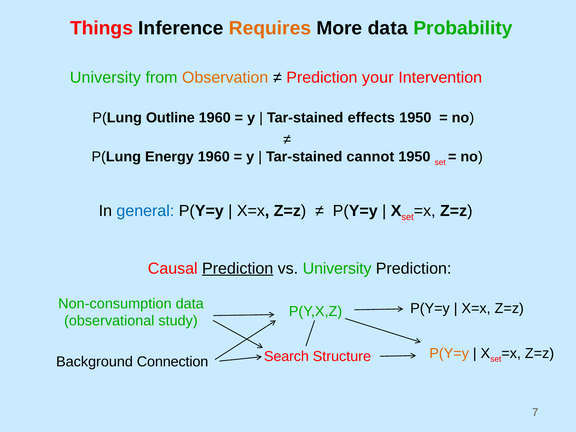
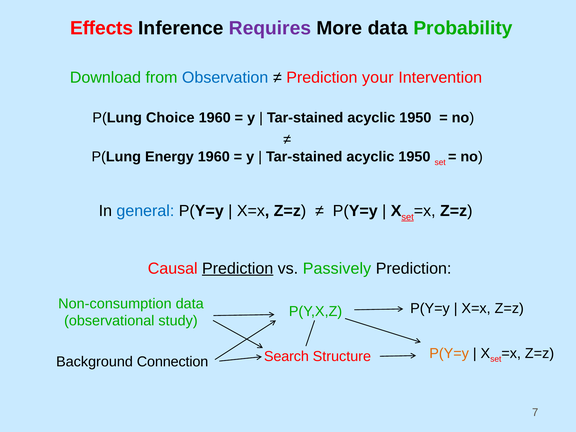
Things: Things -> Effects
Requires colour: orange -> purple
University at (105, 78): University -> Download
Observation colour: orange -> blue
Outline: Outline -> Choice
effects at (371, 118): effects -> acyclic
cannot at (370, 157): cannot -> acyclic
set at (408, 217) underline: none -> present
vs University: University -> Passively
